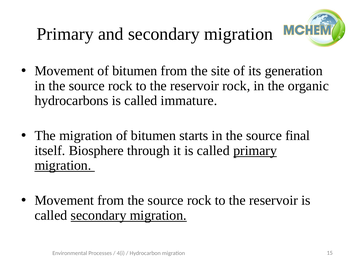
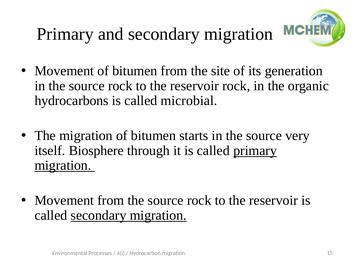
immature: immature -> microbial
final: final -> very
